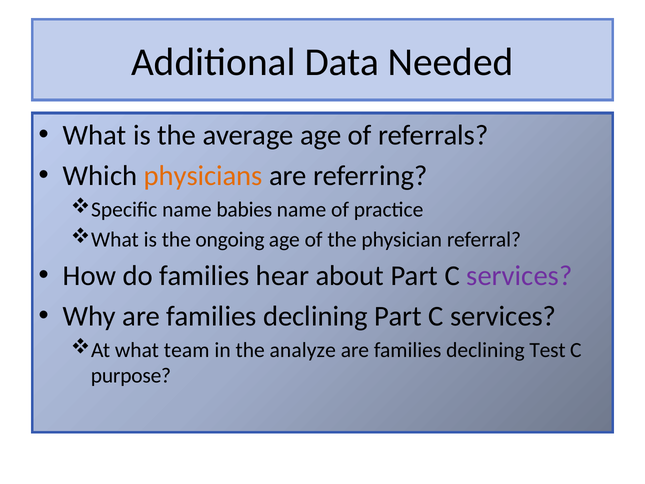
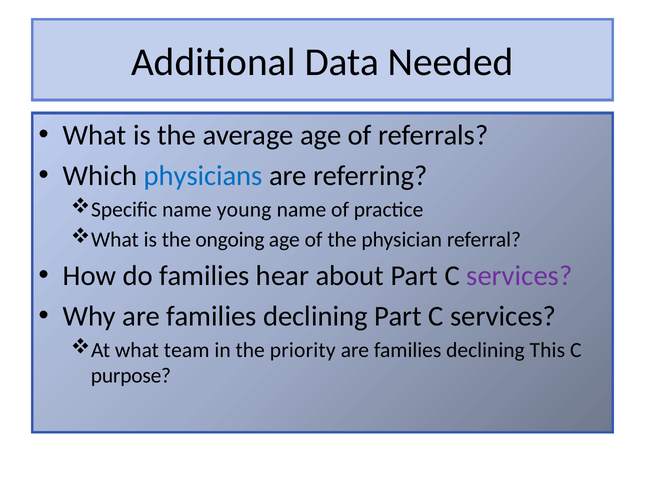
physicians colour: orange -> blue
babies: babies -> young
analyze: analyze -> priority
Test: Test -> This
